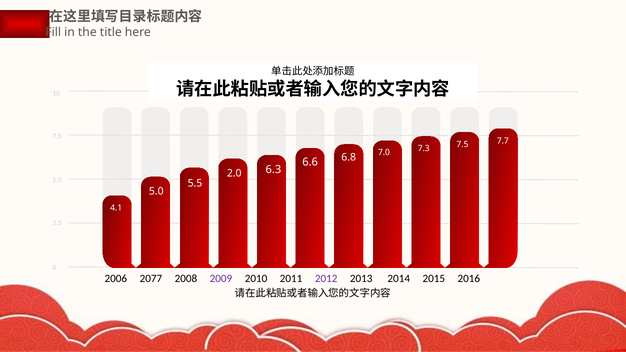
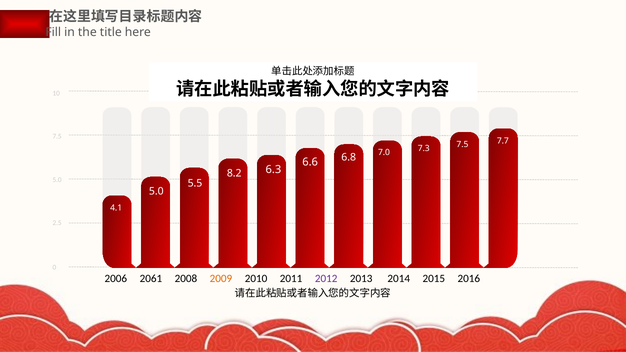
2.0: 2.0 -> 8.2
2077: 2077 -> 2061
2009 colour: purple -> orange
